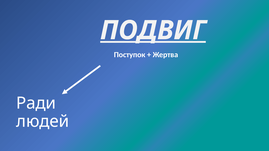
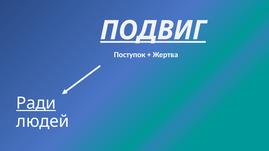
Ради underline: none -> present
